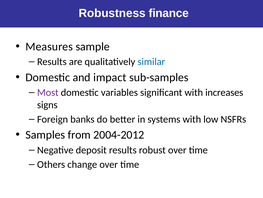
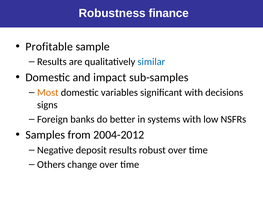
Measures: Measures -> Profitable
Most colour: purple -> orange
increases: increases -> decisions
